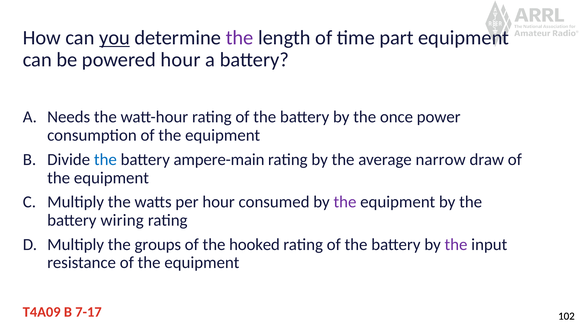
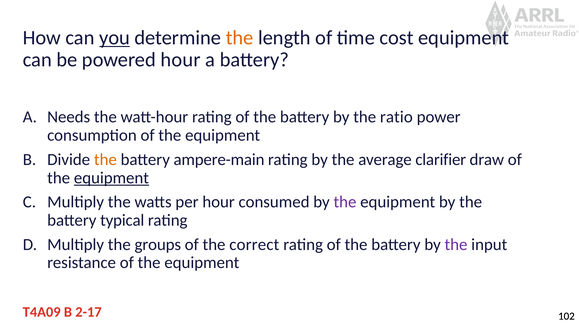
the at (240, 38) colour: purple -> orange
part: part -> cost
once: once -> ratio
the at (105, 159) colour: blue -> orange
narrow: narrow -> clarifier
equipment at (111, 178) underline: none -> present
wiring: wiring -> typical
hooked: hooked -> correct
7-17: 7-17 -> 2-17
